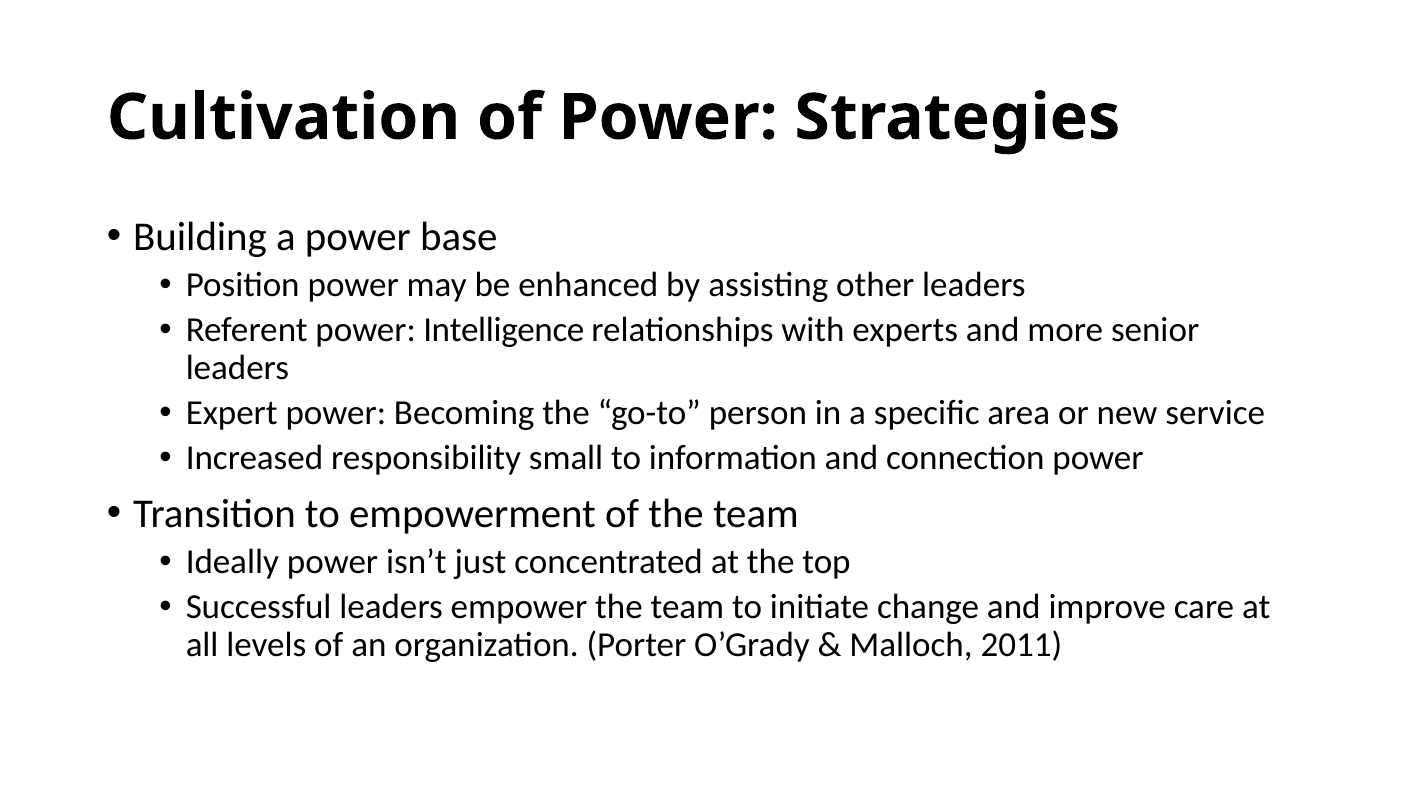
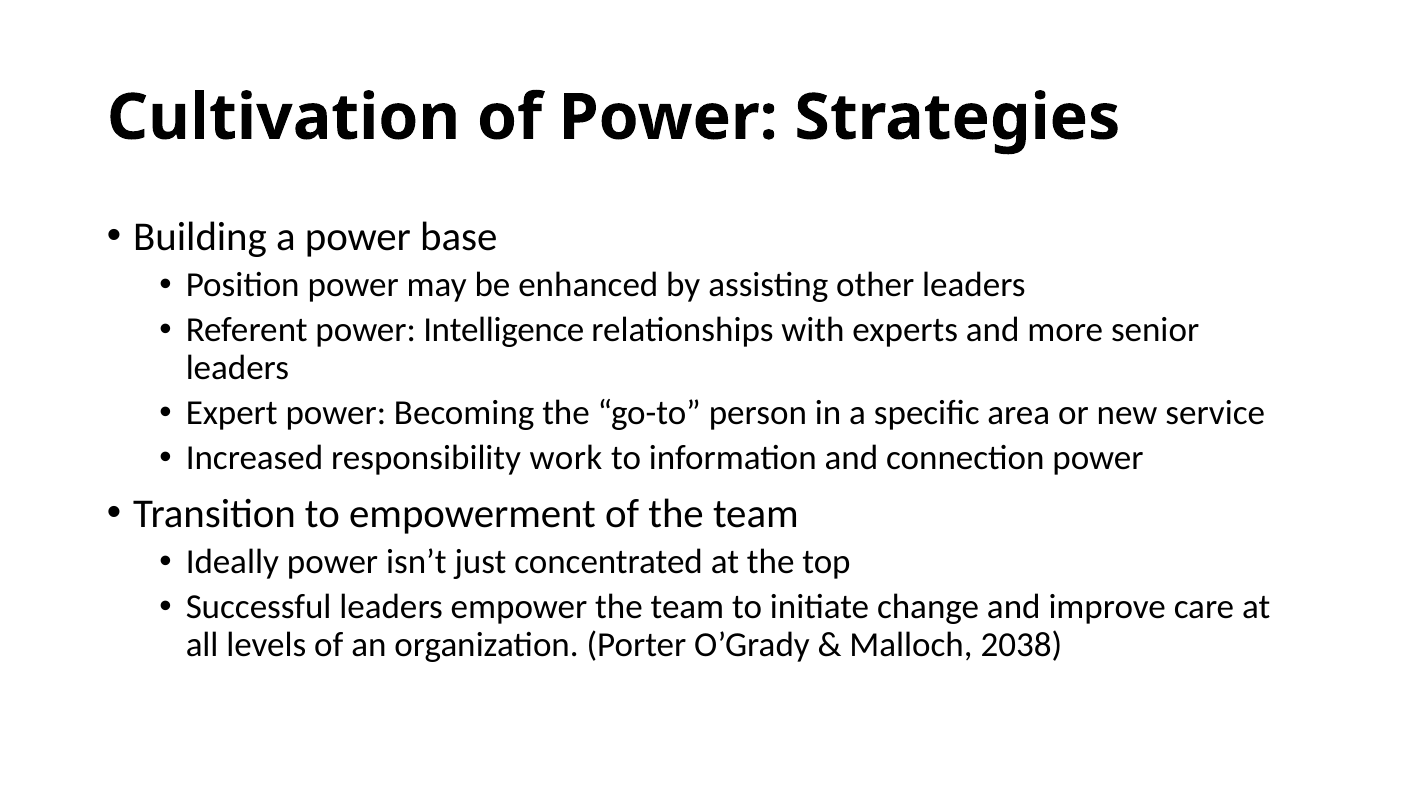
small: small -> work
2011: 2011 -> 2038
